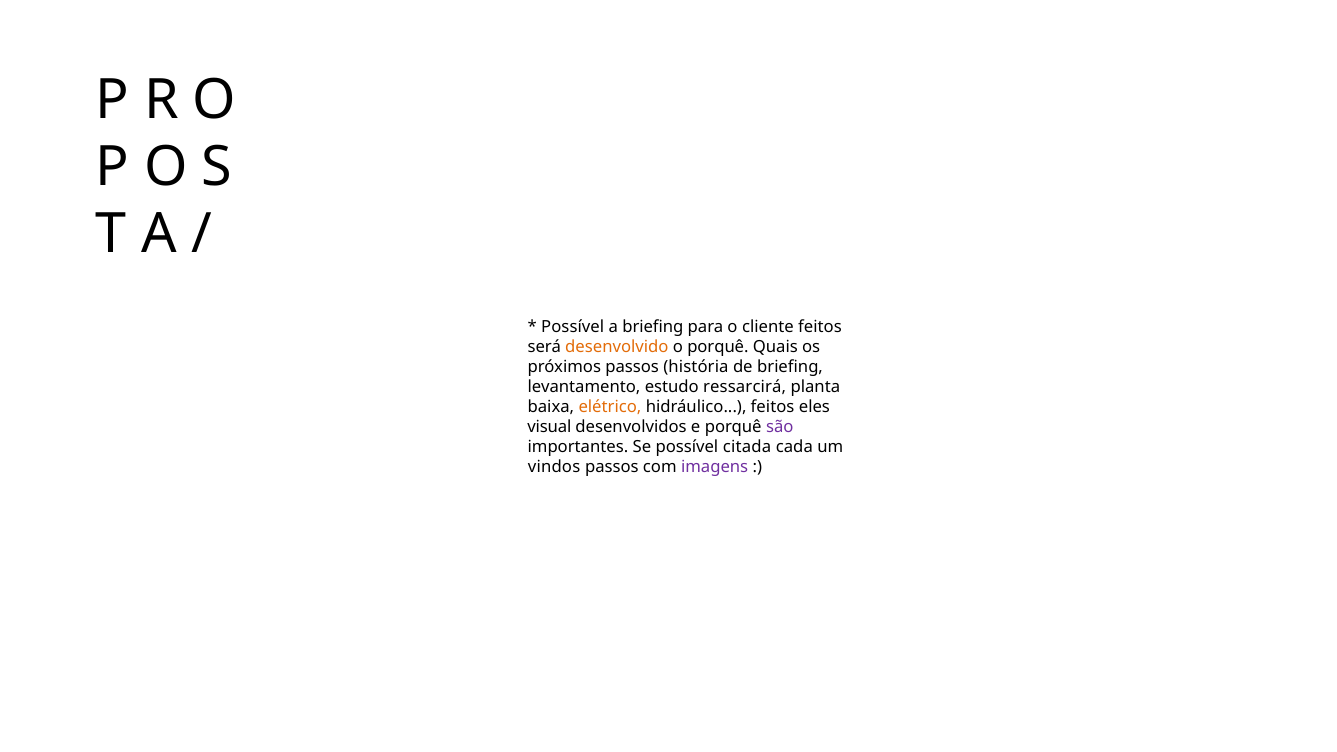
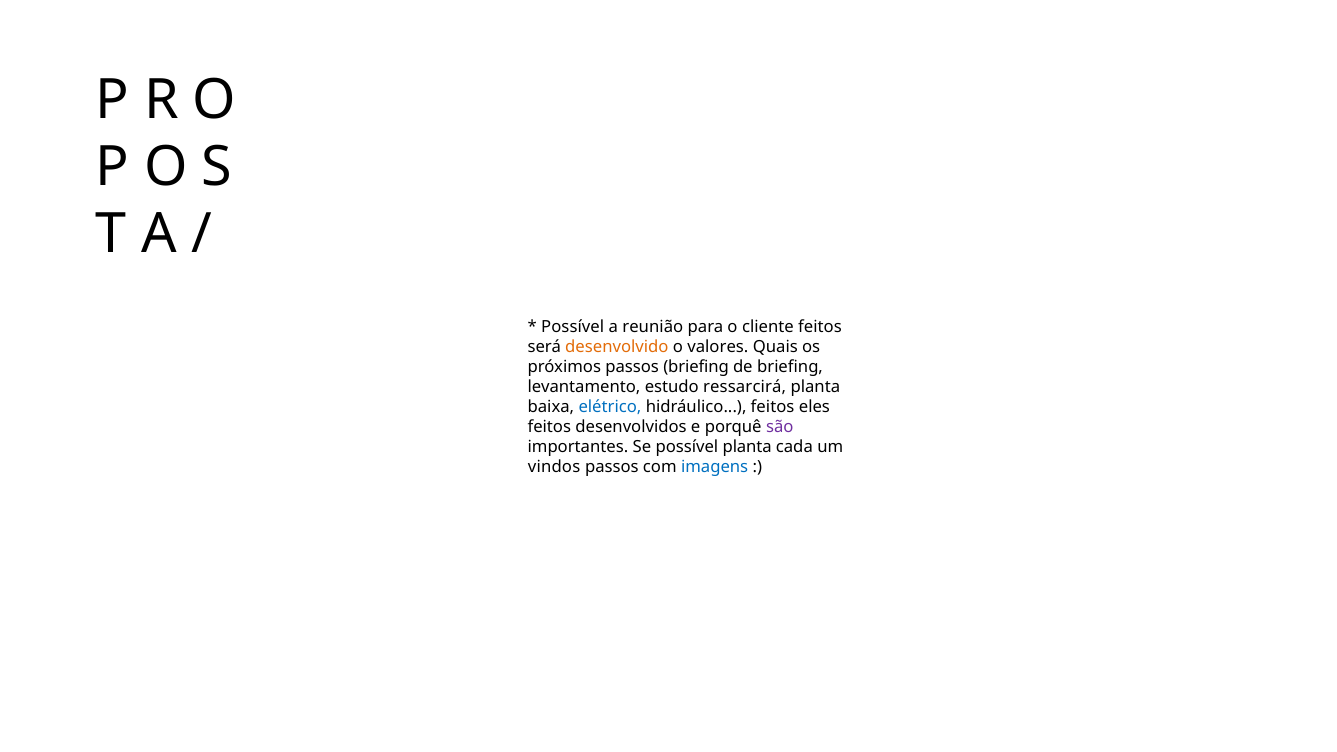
a briefing: briefing -> reunião
o porquê: porquê -> valores
passos história: história -> briefing
elétrico colour: orange -> blue
visual at (549, 427): visual -> feitos
possível citada: citada -> planta
imagens colour: purple -> blue
